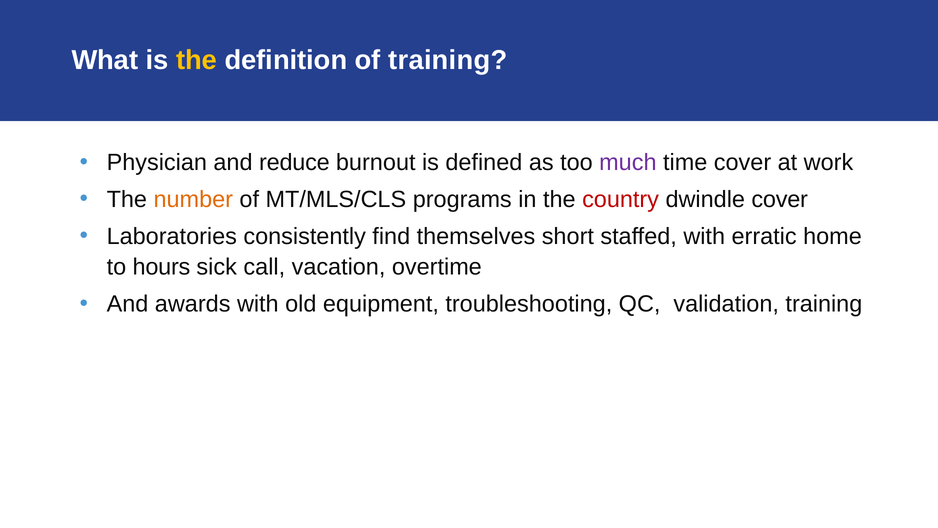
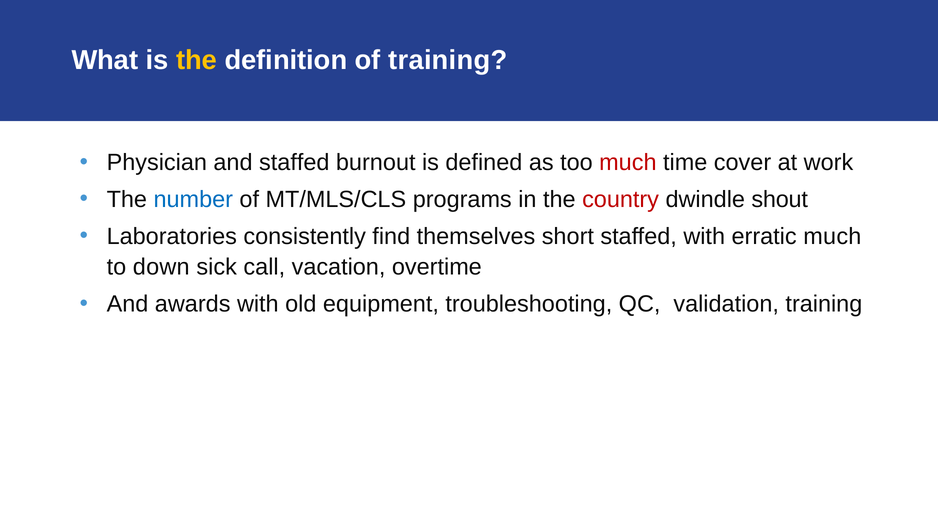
and reduce: reduce -> staffed
much at (628, 162) colour: purple -> red
number colour: orange -> blue
dwindle cover: cover -> shout
erratic home: home -> much
hours: hours -> down
